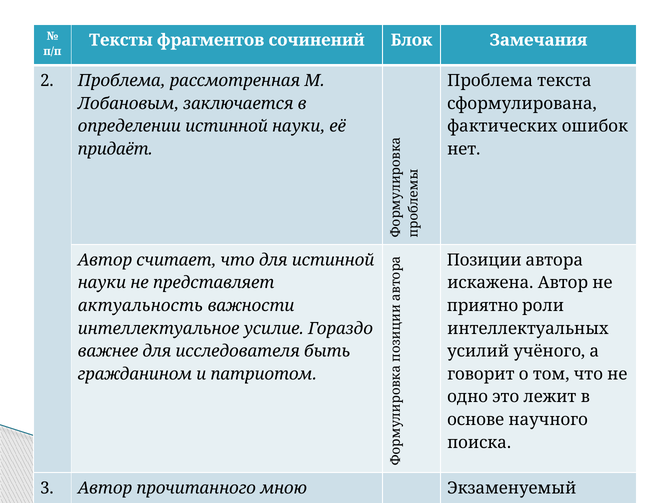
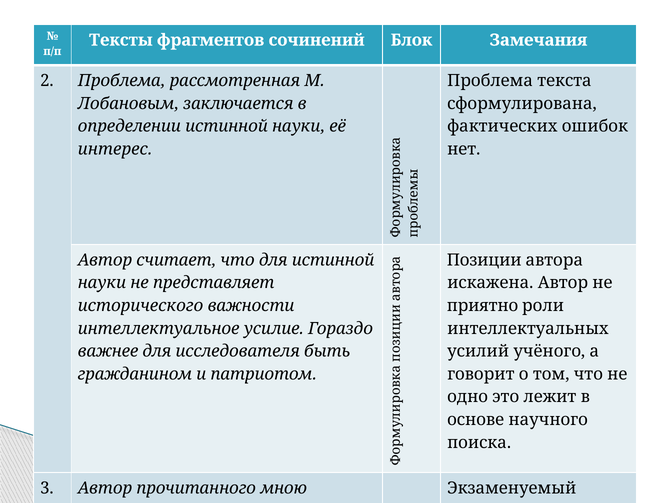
придаёт: придаёт -> интерес
актуальность: актуальность -> исторического
